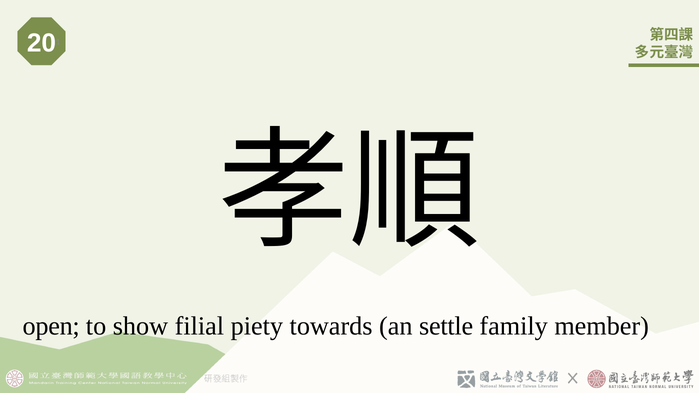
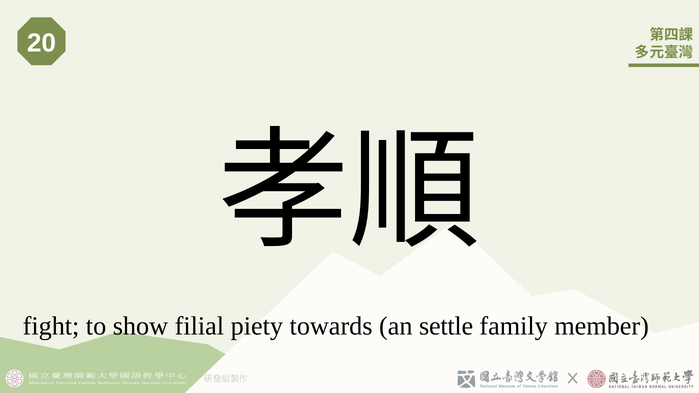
open: open -> fight
